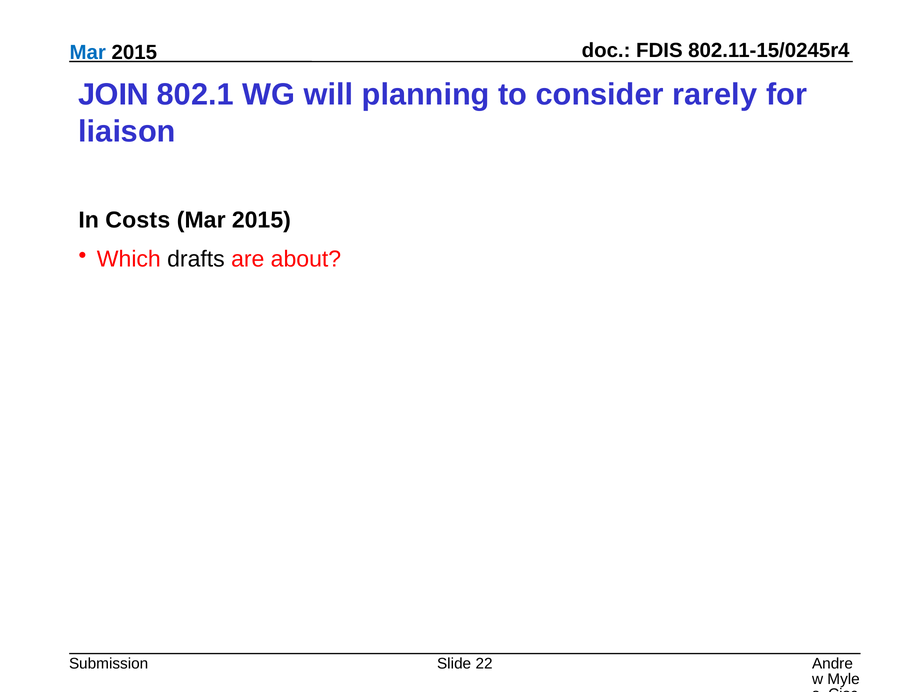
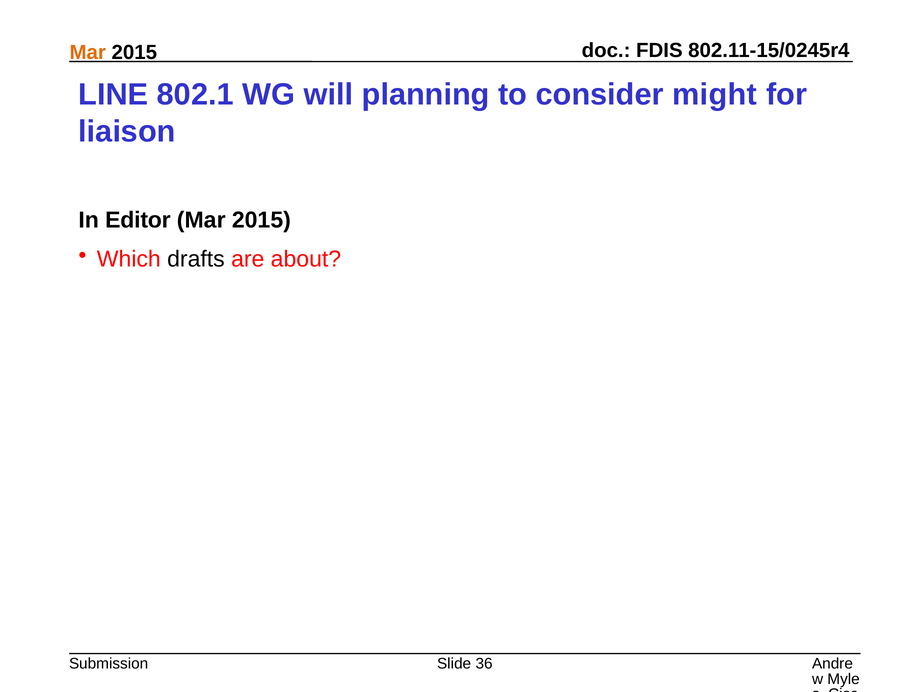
Mar at (88, 52) colour: blue -> orange
JOIN: JOIN -> LINE
rarely: rarely -> might
Costs: Costs -> Editor
22: 22 -> 36
